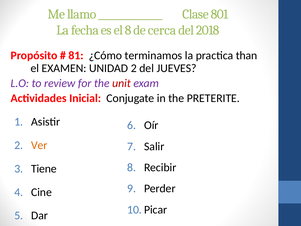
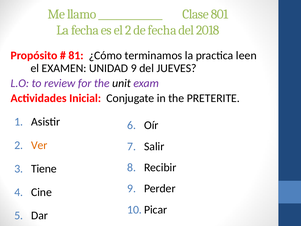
el 8: 8 -> 2
de cerca: cerca -> fecha
than: than -> leen
UNIDAD 2: 2 -> 9
unit colour: red -> black
